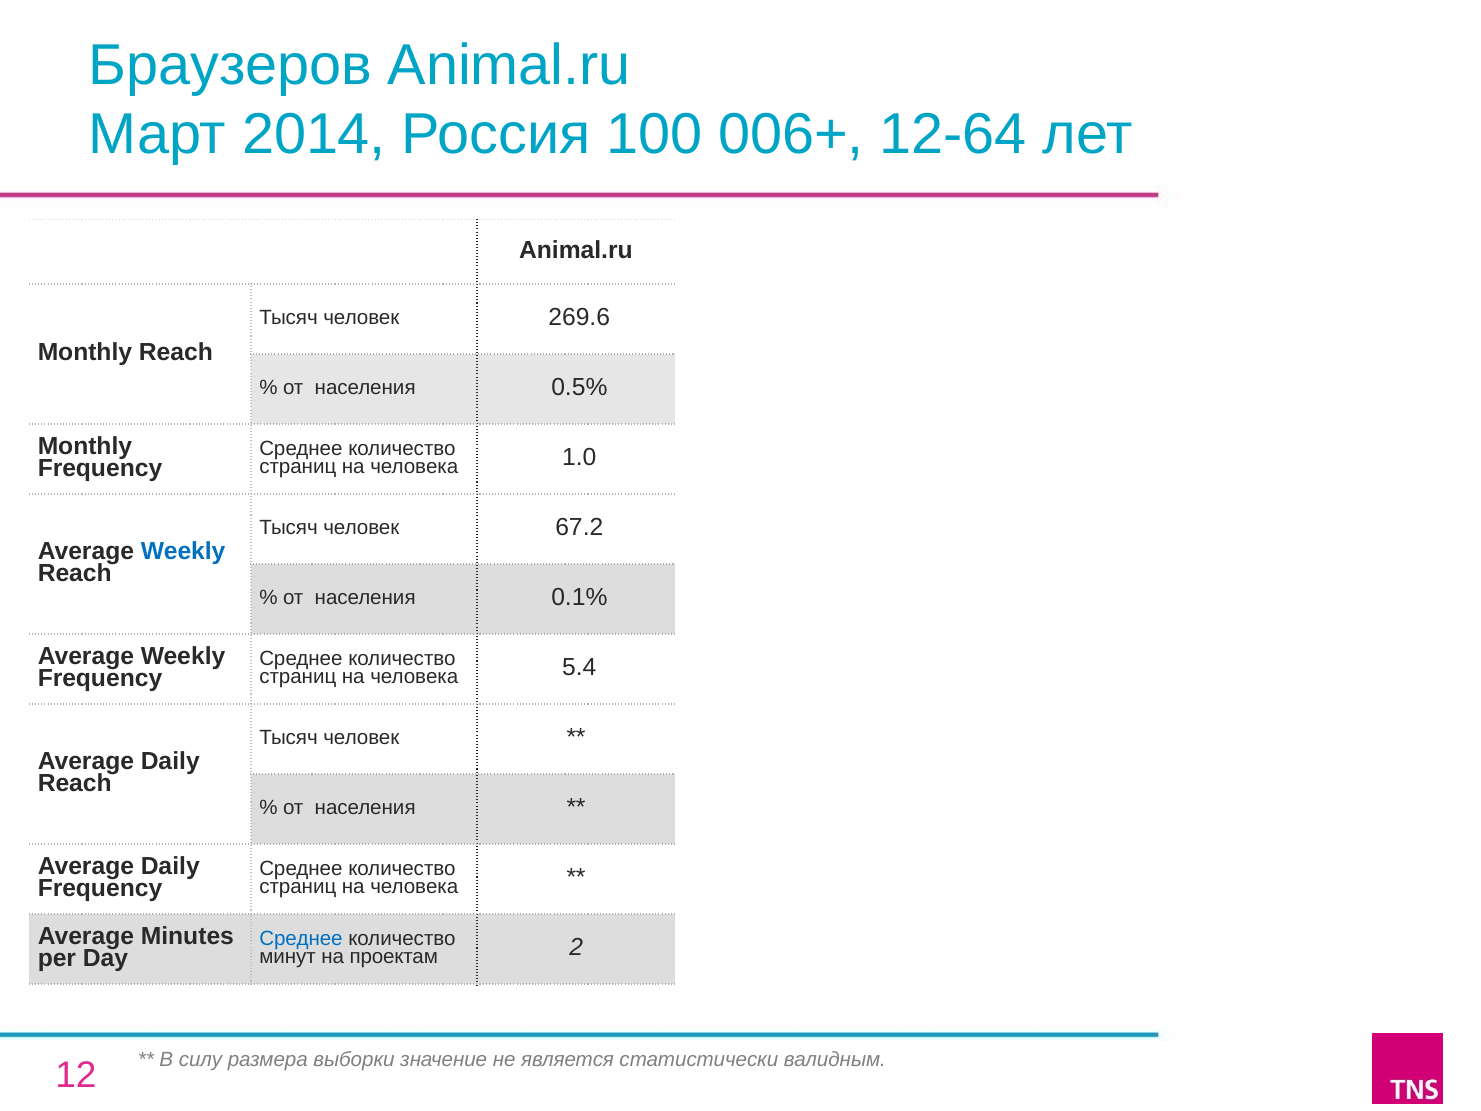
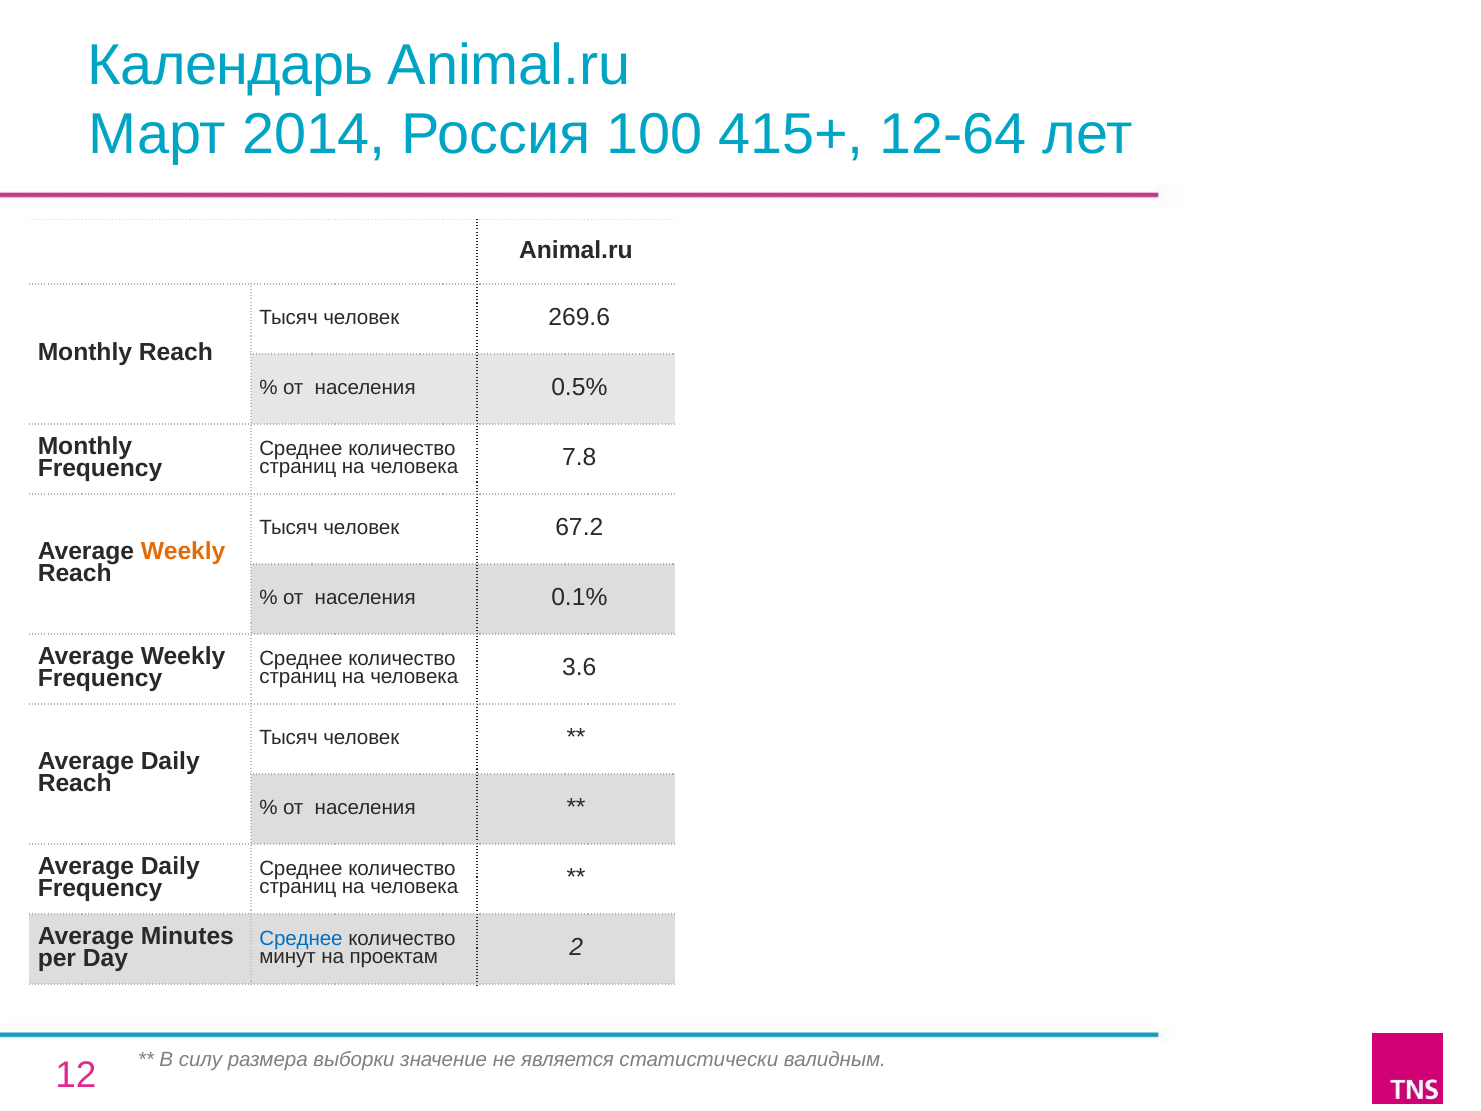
Браузеров: Браузеров -> Календарь
006+: 006+ -> 415+
1.0: 1.0 -> 7.8
Weekly at (183, 551) colour: blue -> orange
5.4: 5.4 -> 3.6
